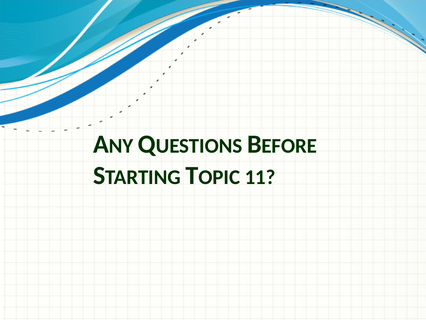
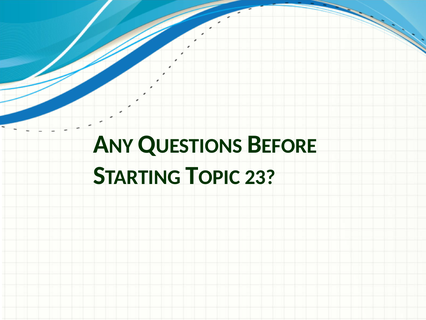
11: 11 -> 23
